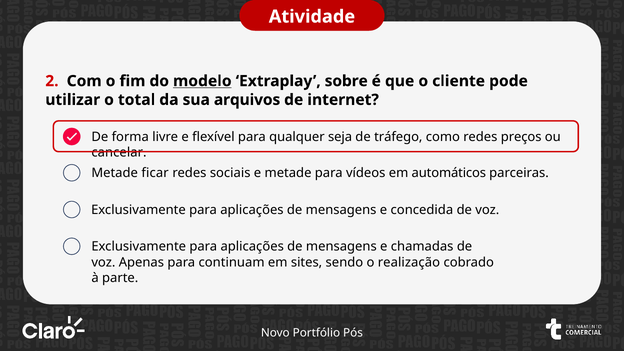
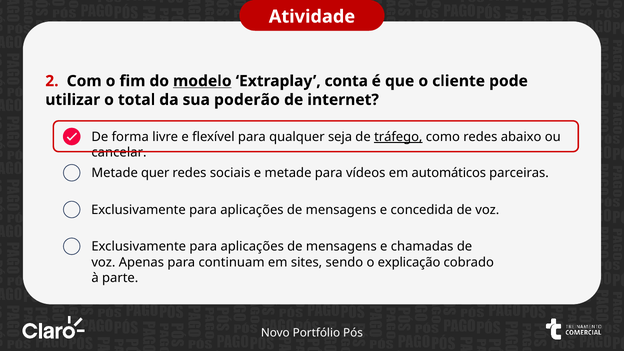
sobre: sobre -> conta
arquivos: arquivos -> poderão
tráfego underline: none -> present
preços: preços -> abaixo
ficar: ficar -> quer
realização: realização -> explicação
